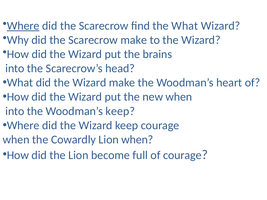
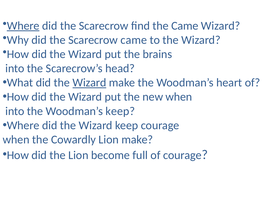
the What: What -> Came
Scarecrow make: make -> came
Wizard at (89, 83) underline: none -> present
Lion when: when -> make
